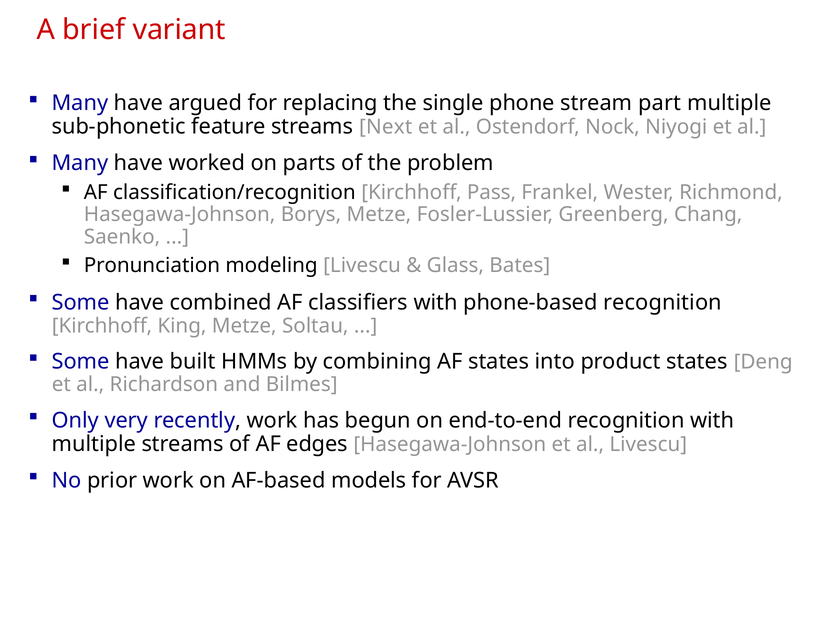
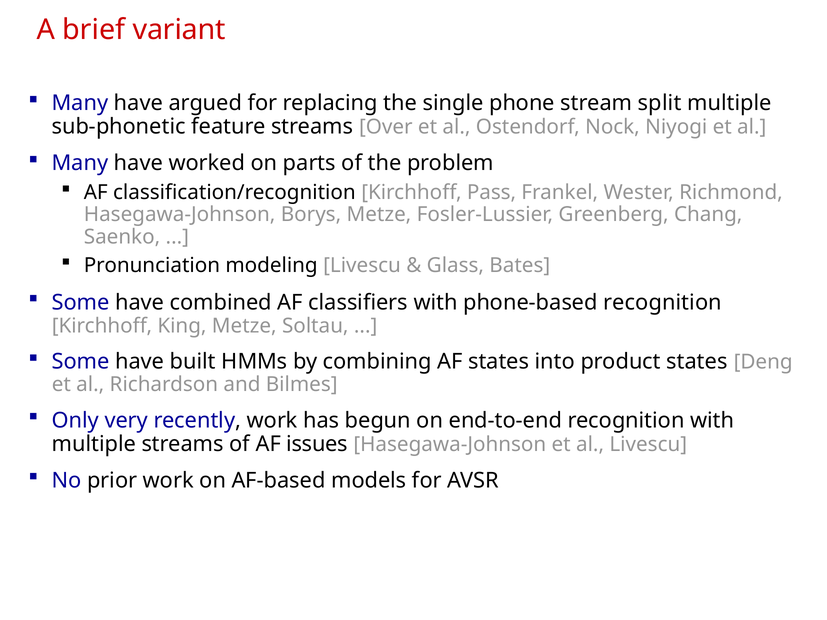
part: part -> split
Next: Next -> Over
edges: edges -> issues
